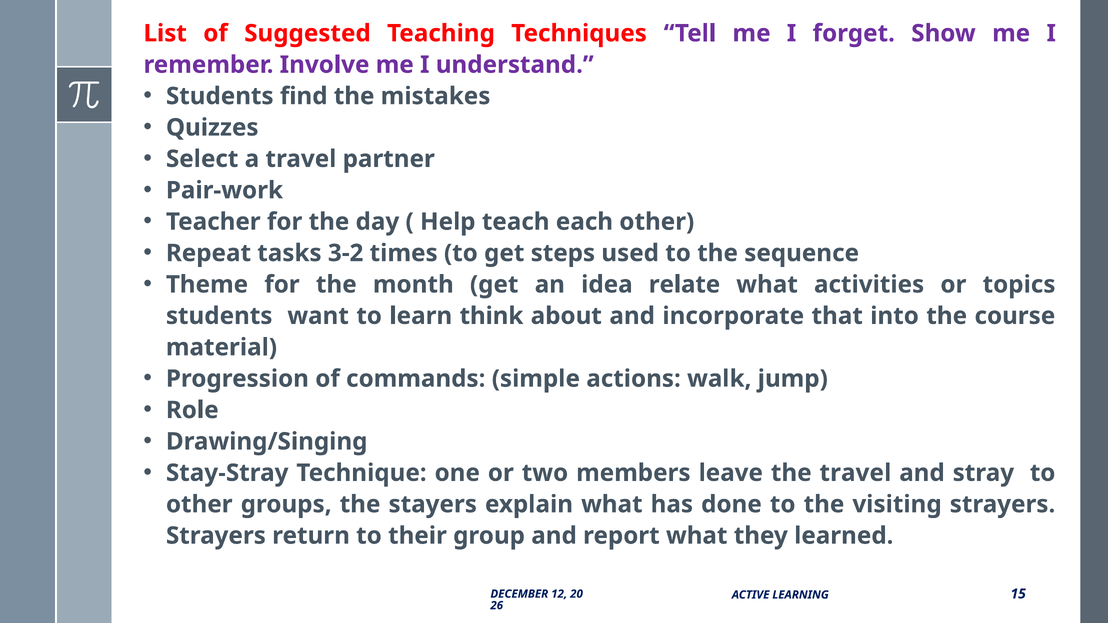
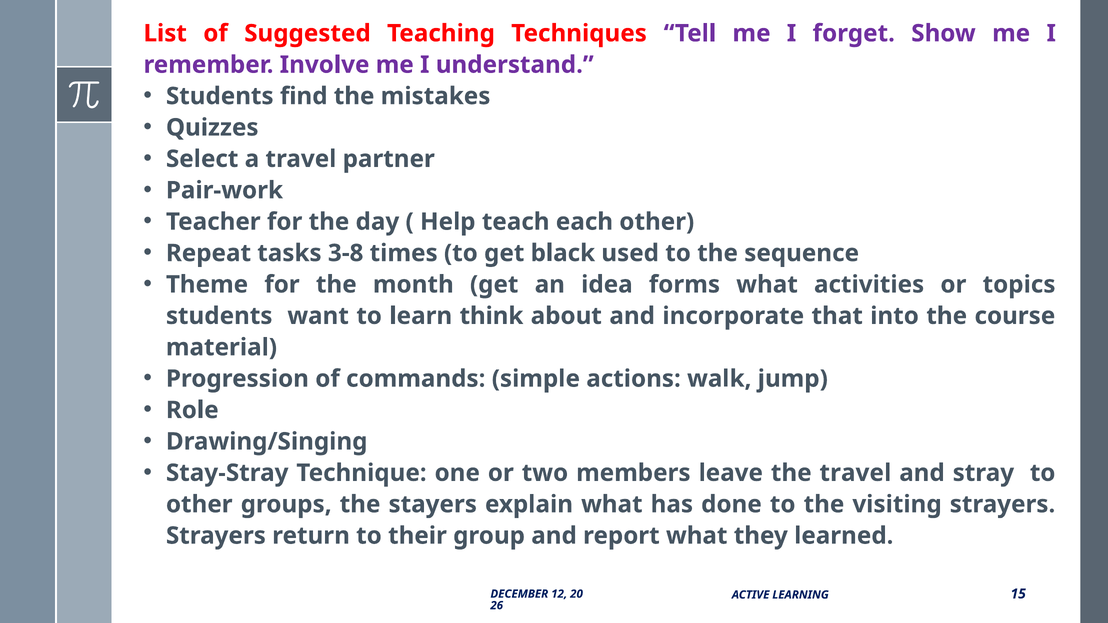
3-2: 3-2 -> 3-8
steps: steps -> black
relate: relate -> forms
